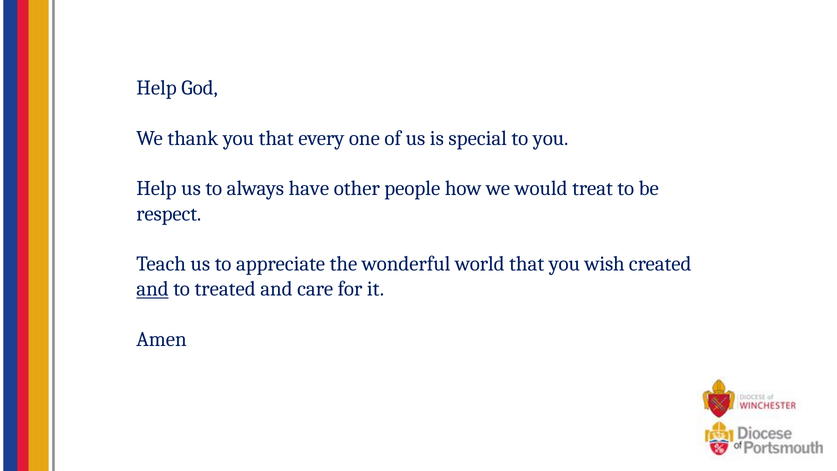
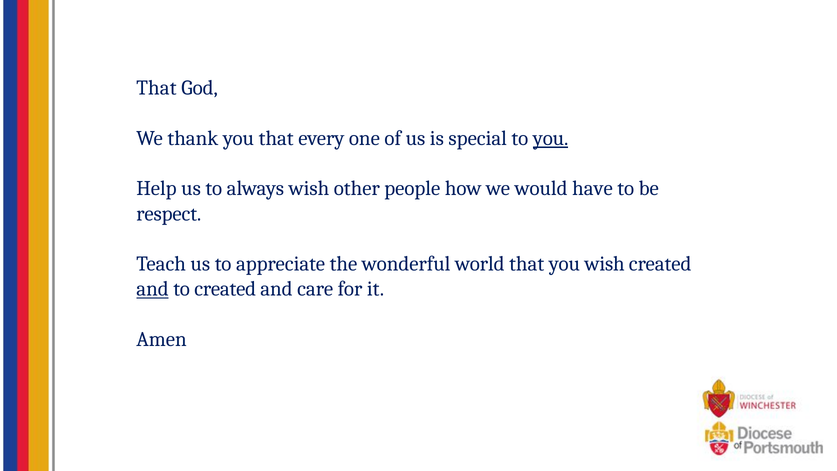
Help at (157, 88): Help -> That
you at (551, 138) underline: none -> present
always have: have -> wish
treat: treat -> have
to treated: treated -> created
